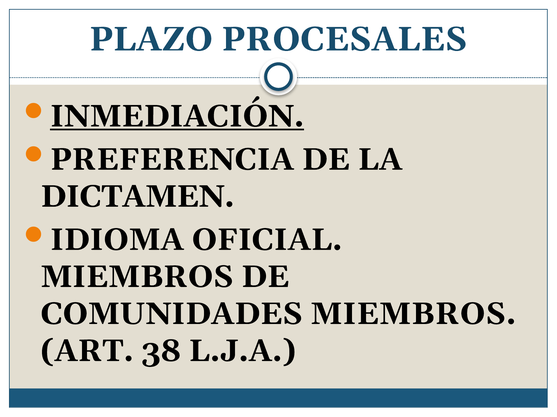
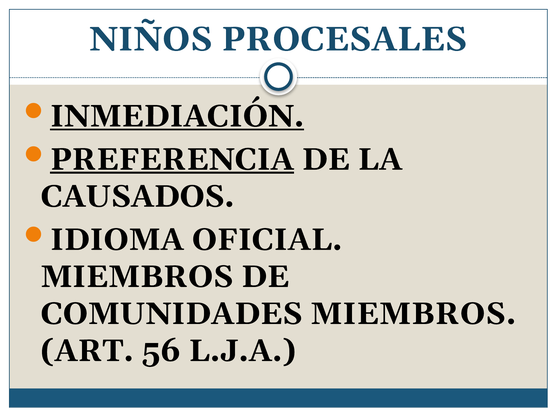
PLAZO: PLAZO -> NIÑOS
PREFERENCIA underline: none -> present
DICTAMEN: DICTAMEN -> CAUSADOS
38: 38 -> 56
